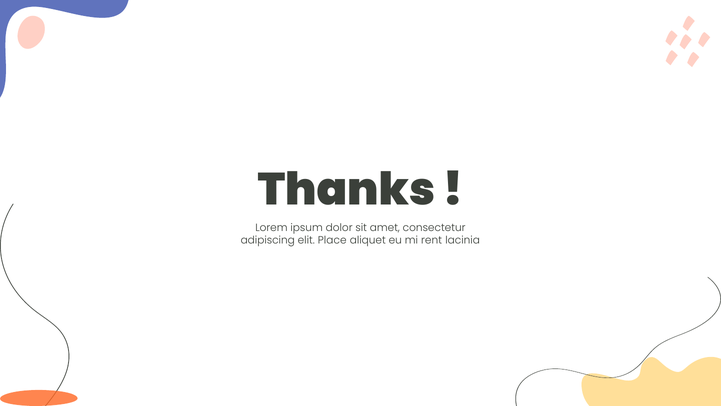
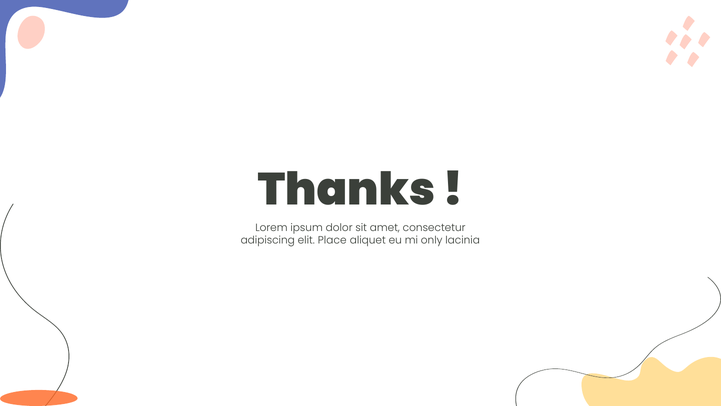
rent: rent -> only
